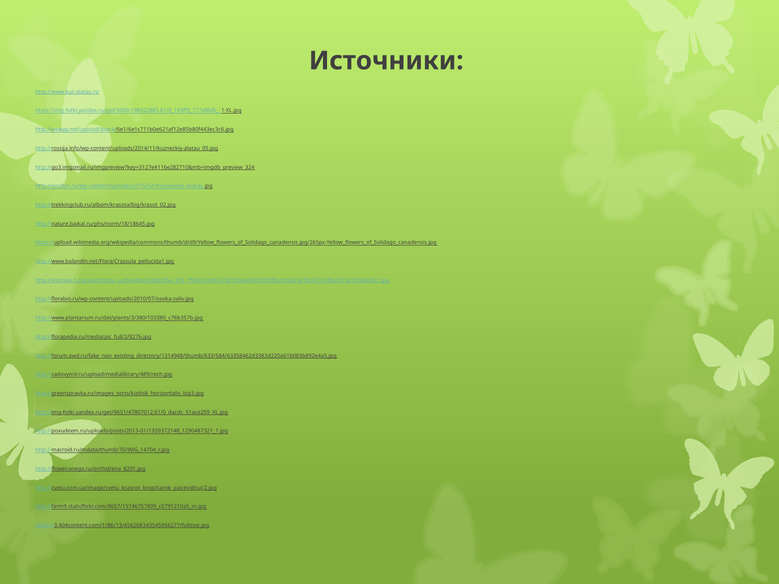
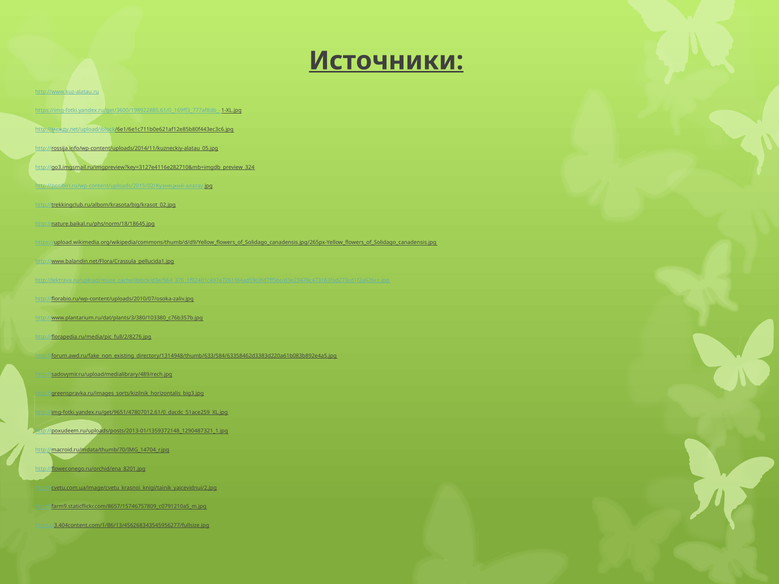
Источники underline: none -> present
